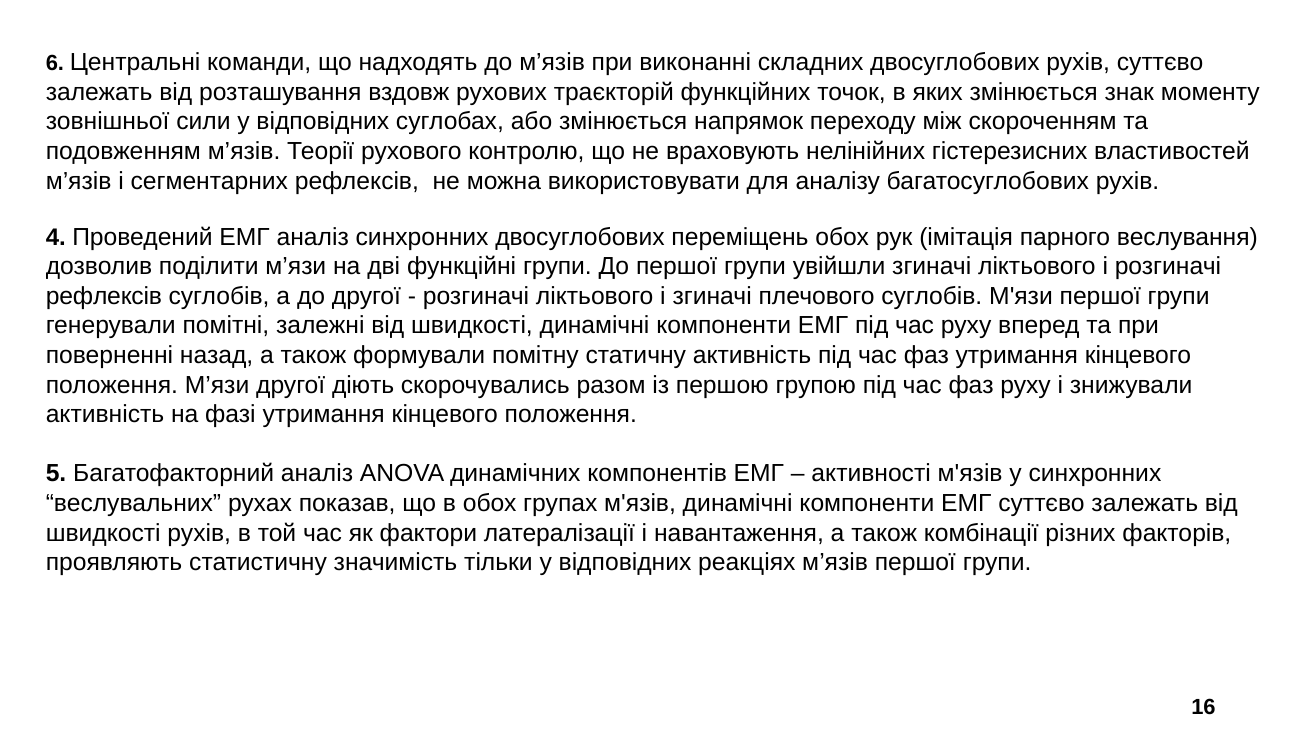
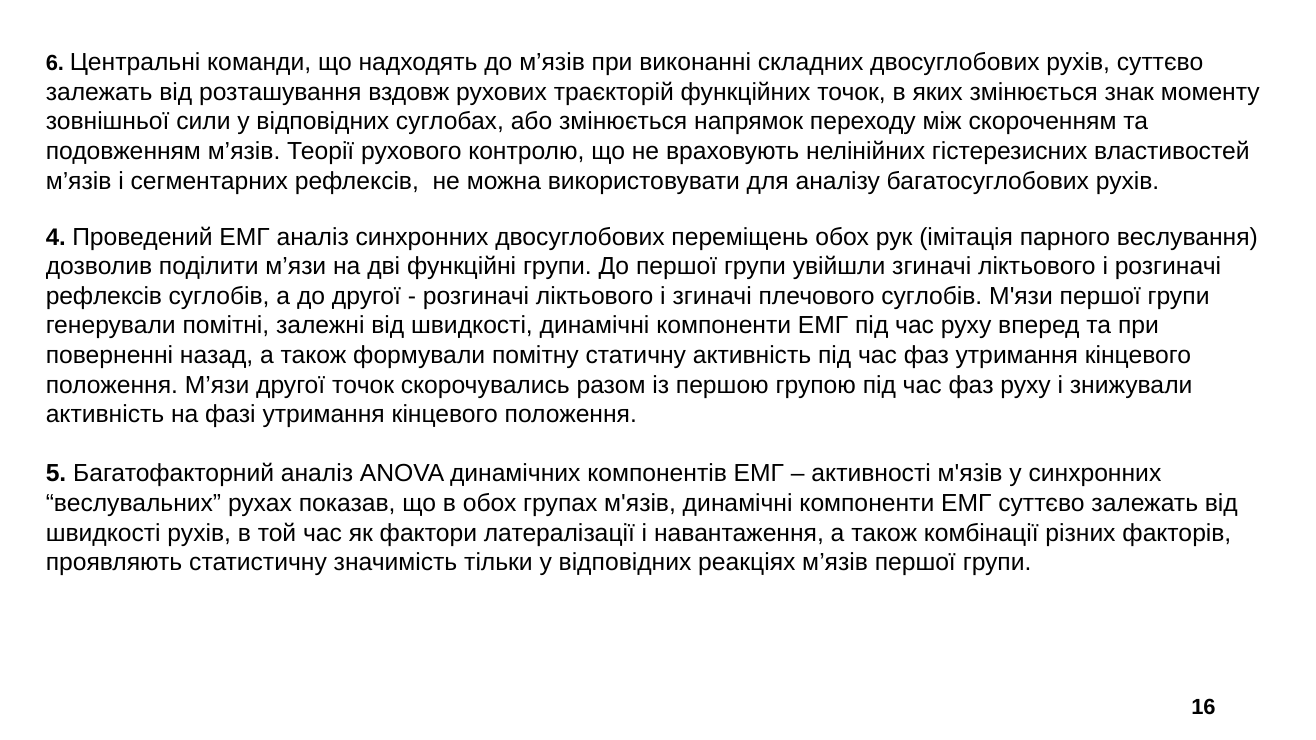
другої діють: діють -> точок
